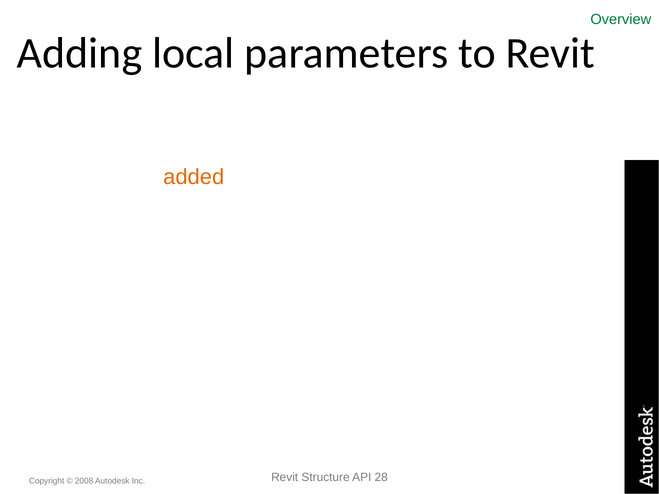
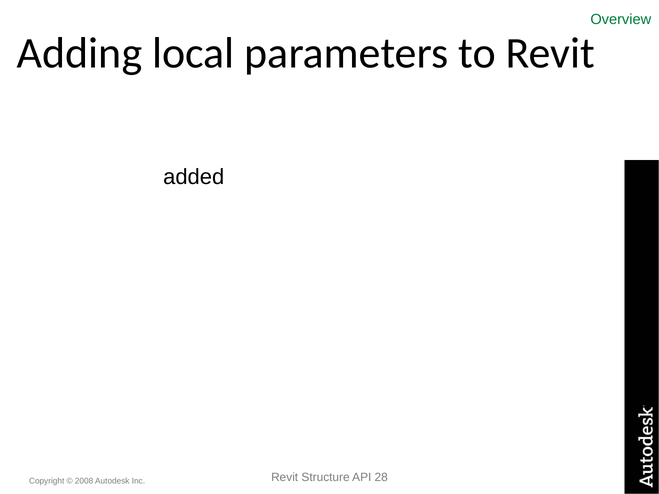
added colour: orange -> black
